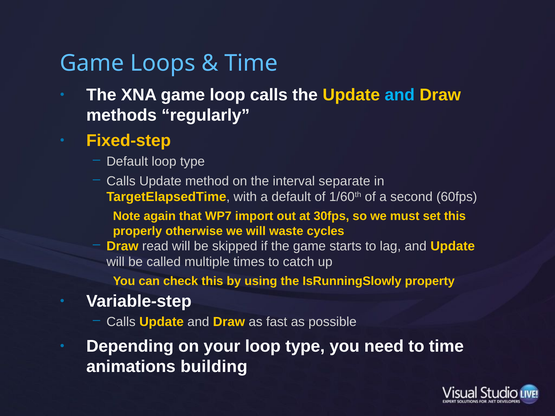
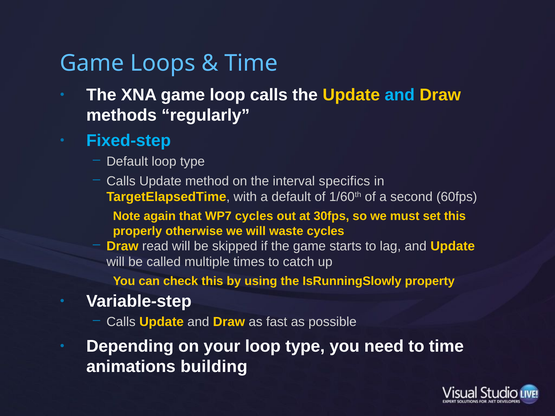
Fixed-step colour: yellow -> light blue
separate: separate -> specifics
WP7 import: import -> cycles
